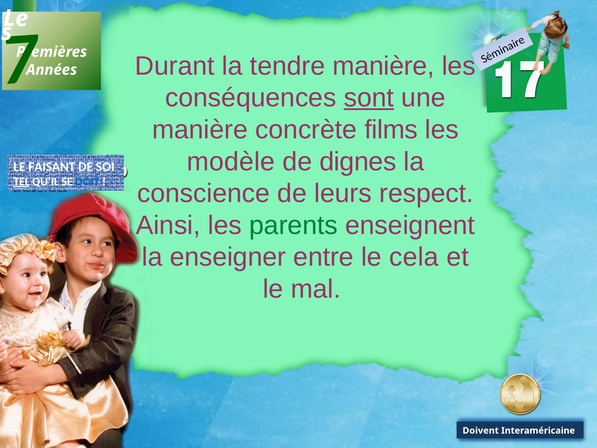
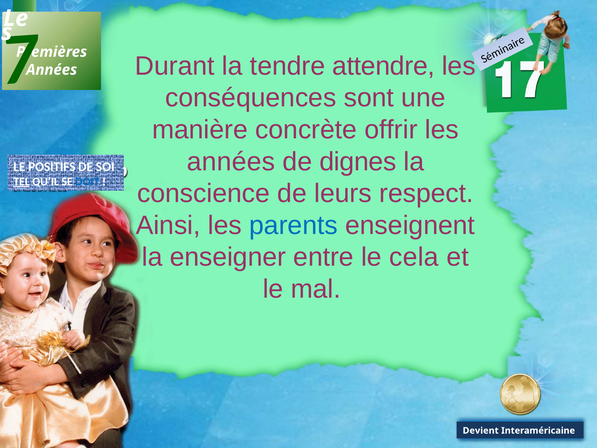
tendre manière: manière -> attendre
sont underline: present -> none
films: films -> offrir
modèle at (231, 162): modèle -> années
FAISANT: FAISANT -> POSITIFS
parents colour: green -> blue
Doivent: Doivent -> Devient
